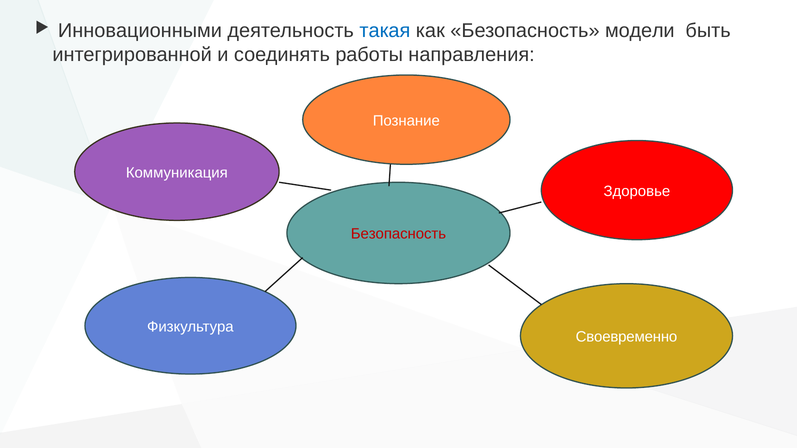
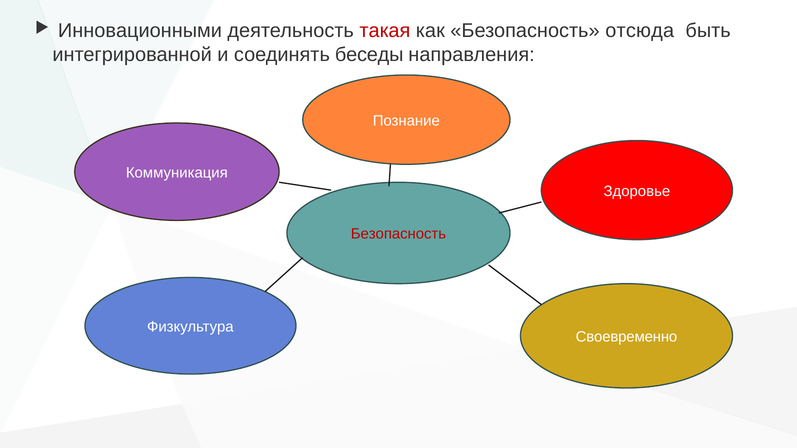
такая colour: blue -> red
модели: модели -> отсюда
работы: работы -> беседы
